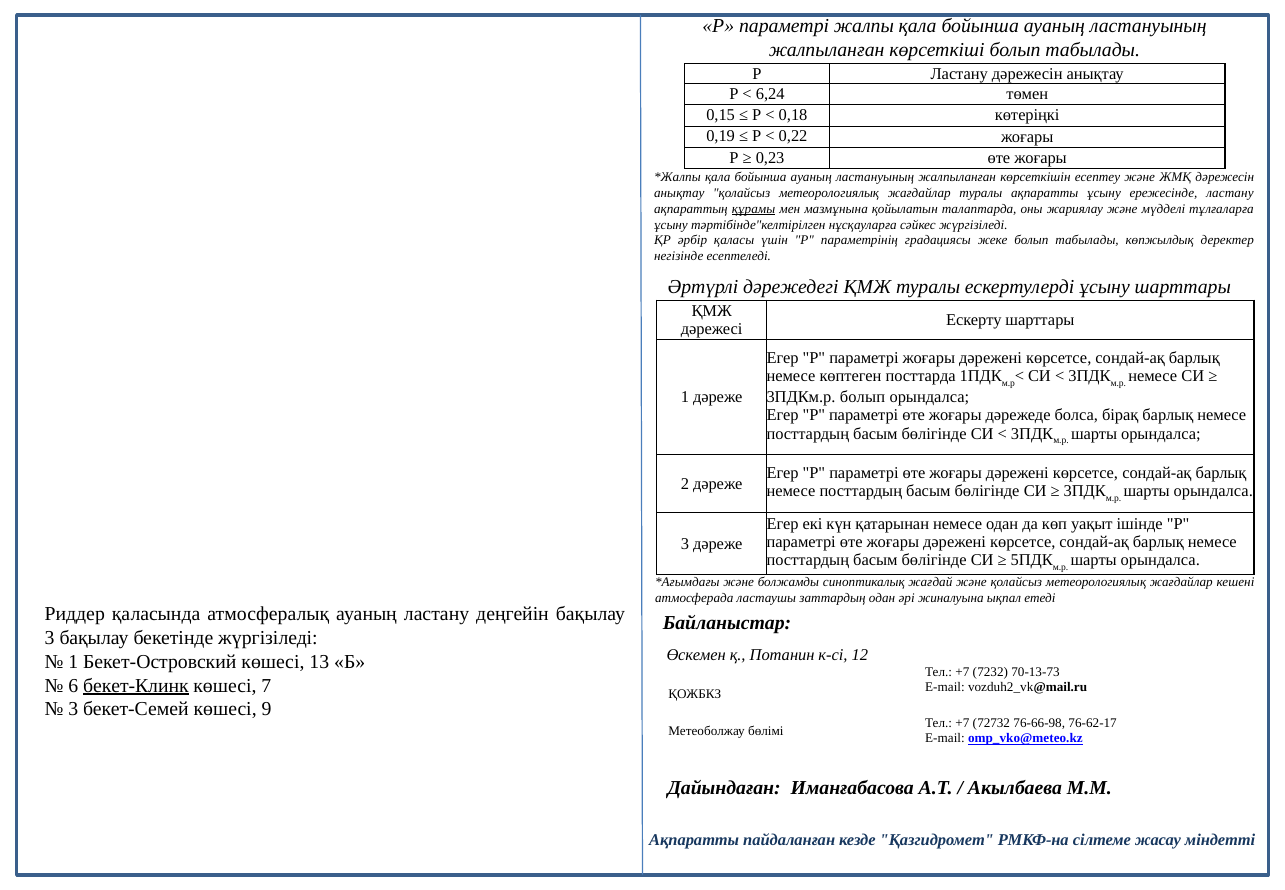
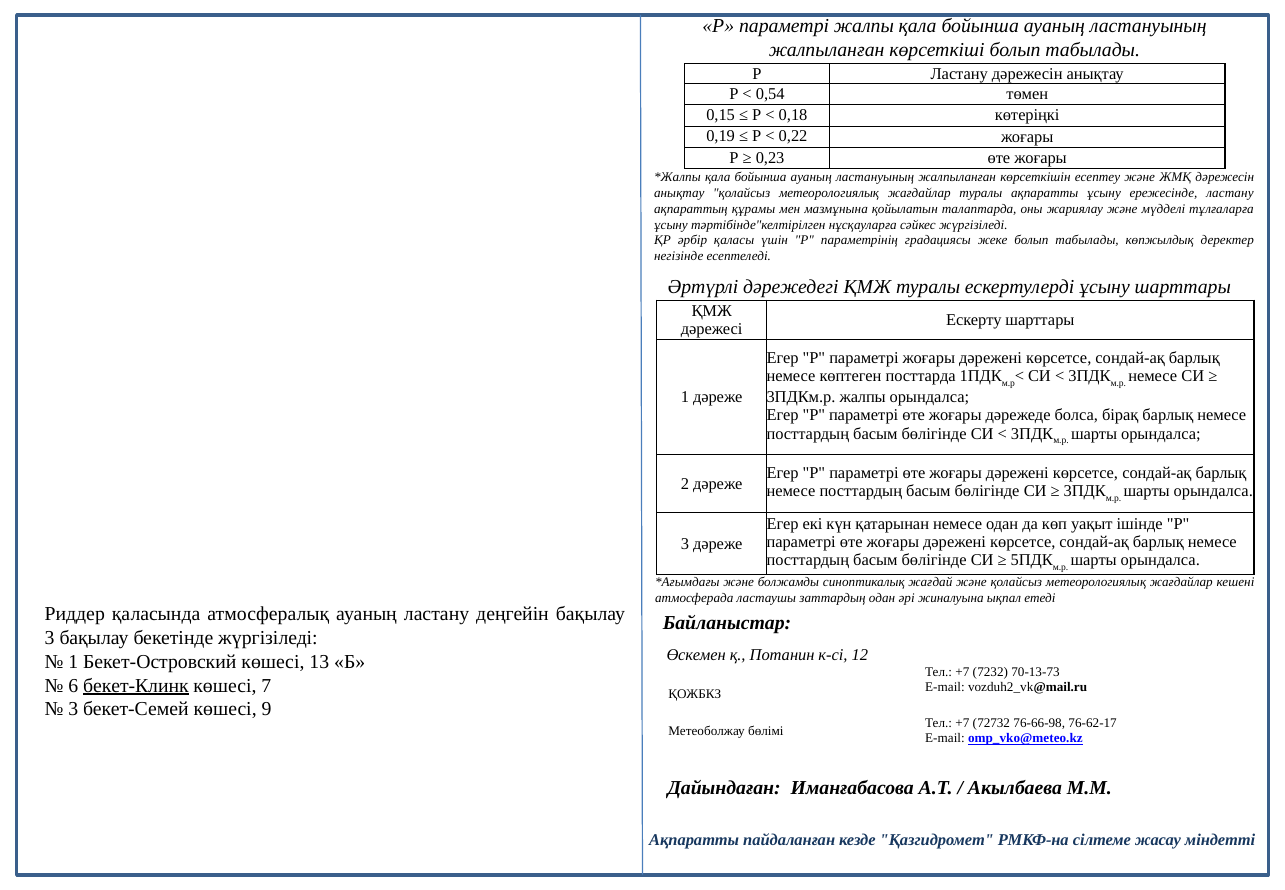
6,24: 6,24 -> 0,54
құрамы underline: present -> none
3ПДКм.р болып: болып -> жалпы
